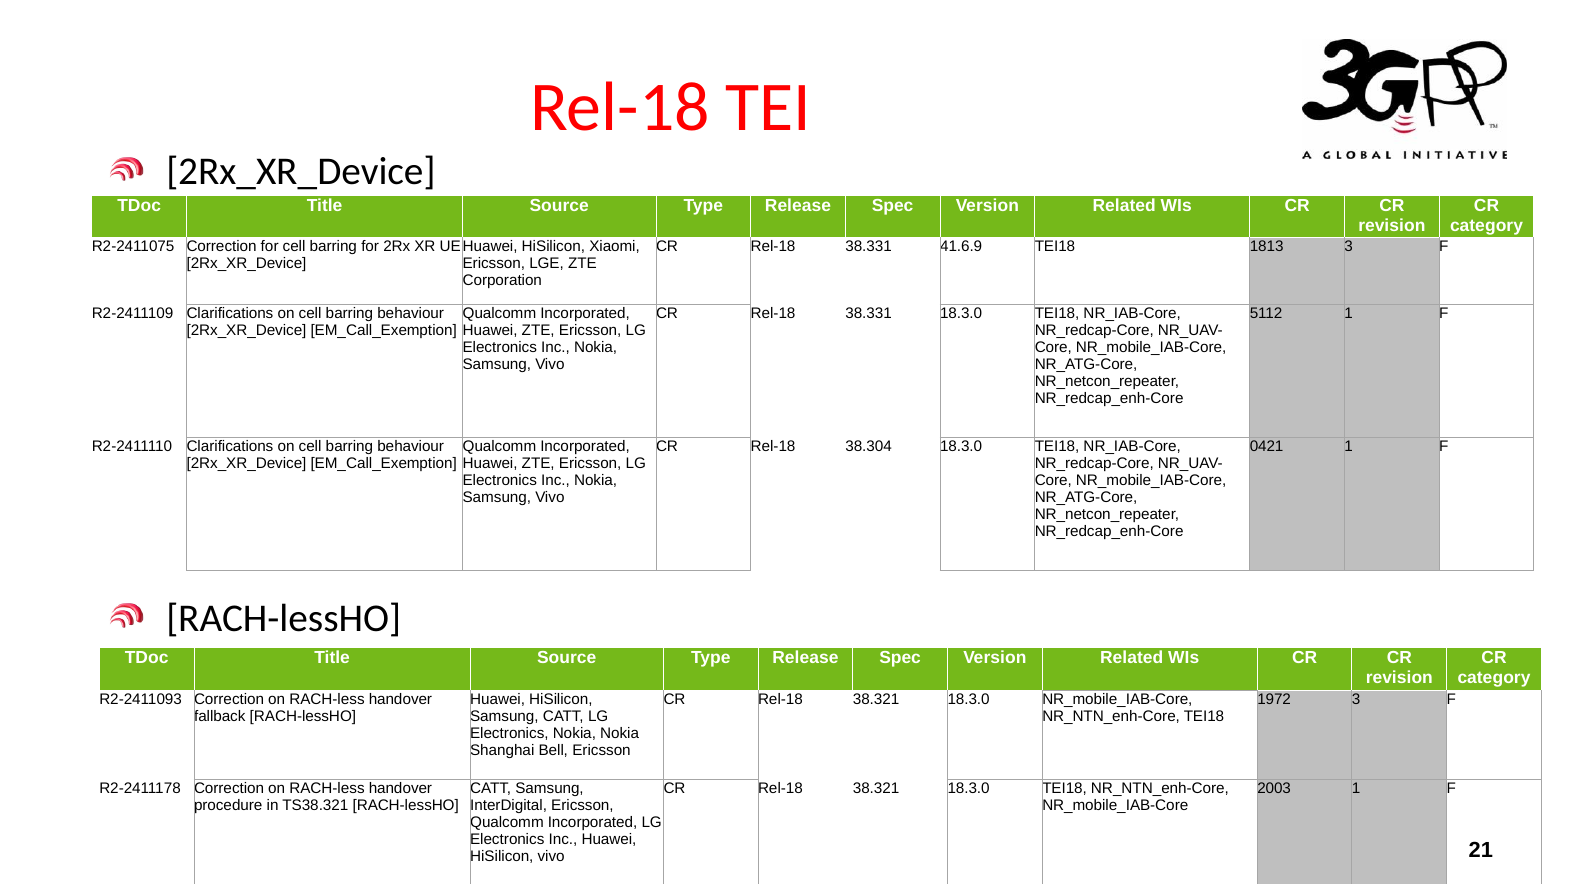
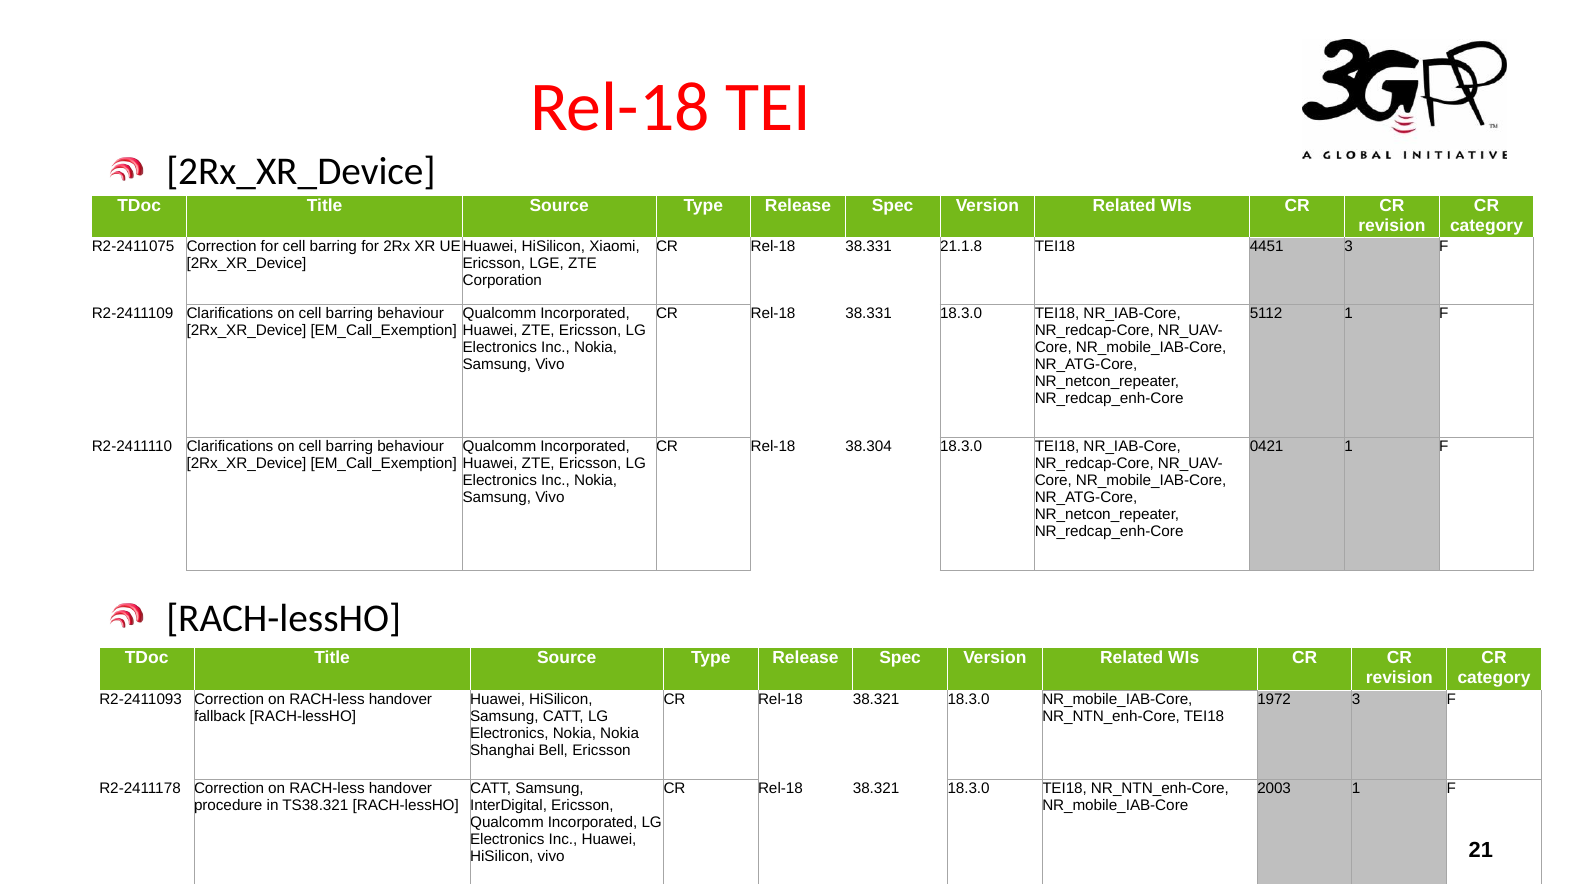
41.6.9: 41.6.9 -> 21.1.8
1813: 1813 -> 4451
